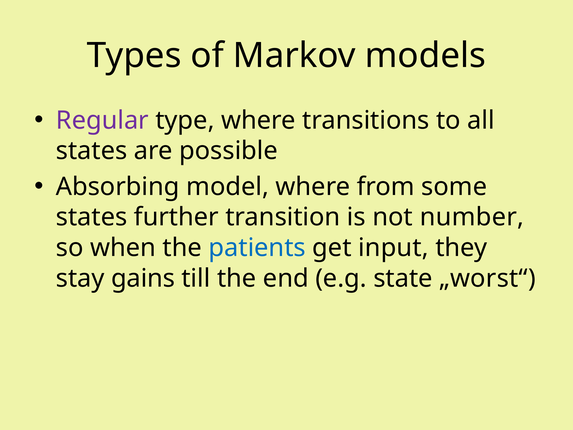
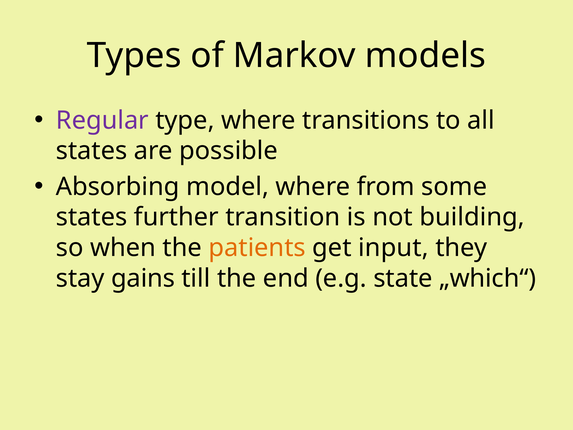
number: number -> building
patients colour: blue -> orange
„worst“: „worst“ -> „which“
